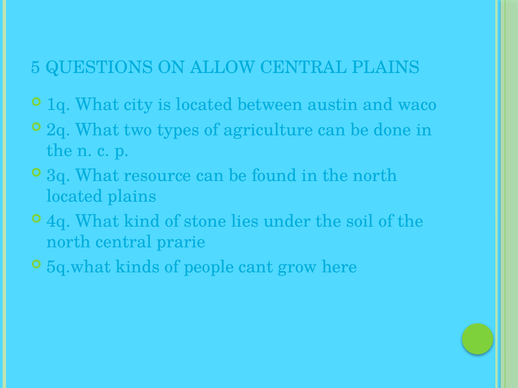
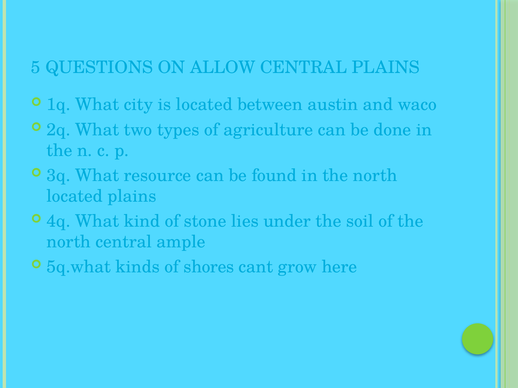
prarie: prarie -> ample
people: people -> shores
